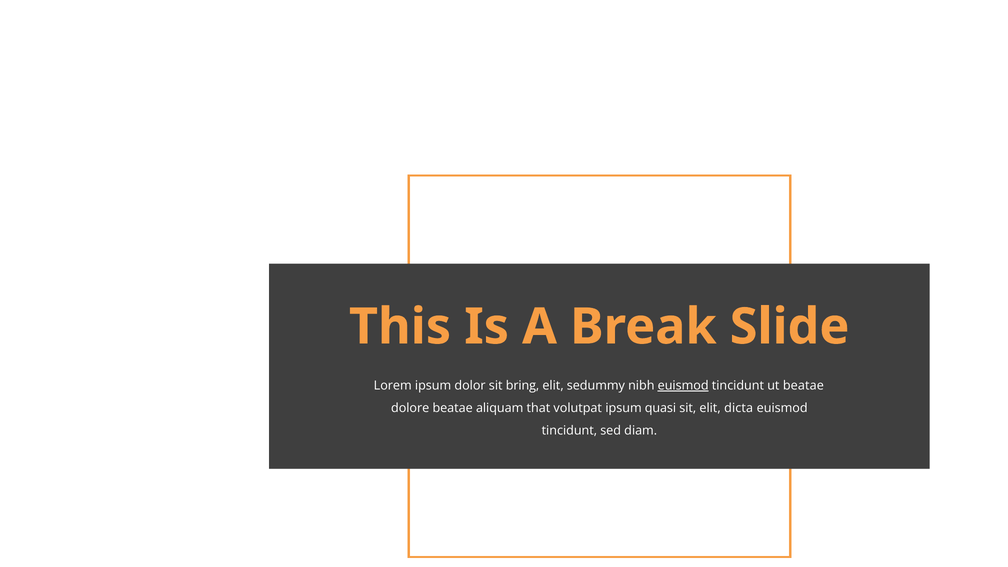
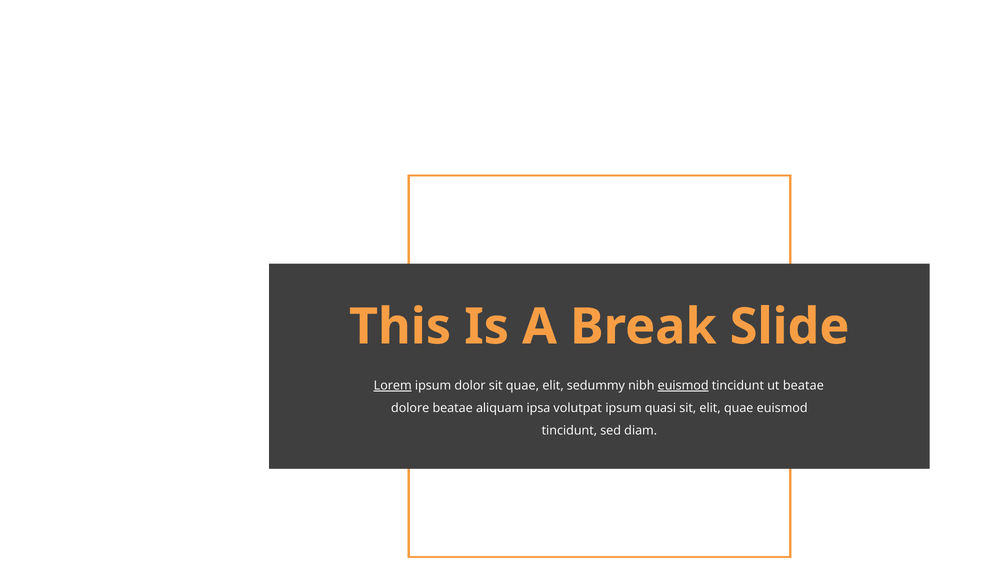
Lorem underline: none -> present
sit bring: bring -> quae
that: that -> ipsa
elit dicta: dicta -> quae
